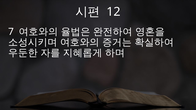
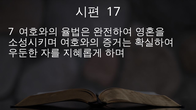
12: 12 -> 17
